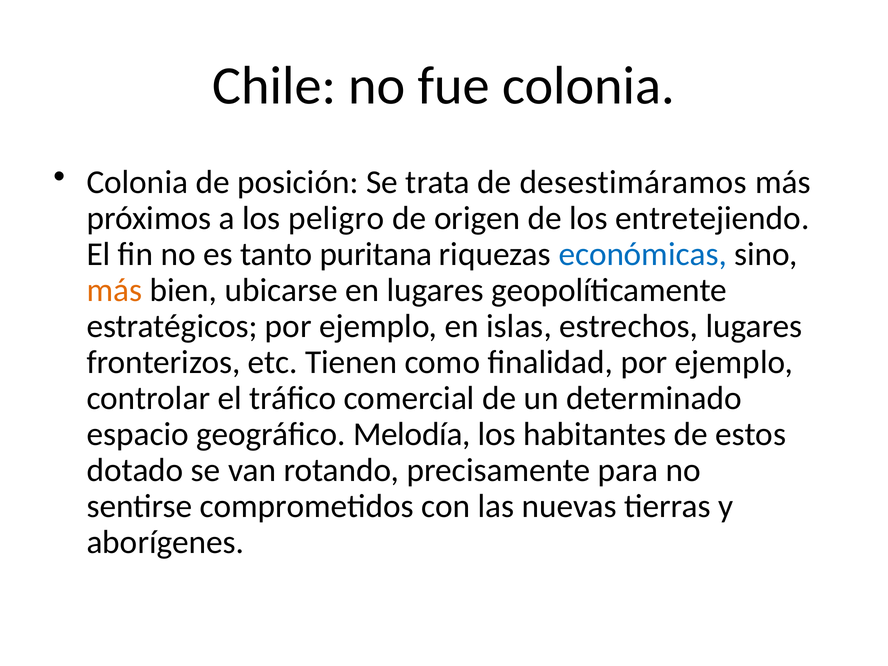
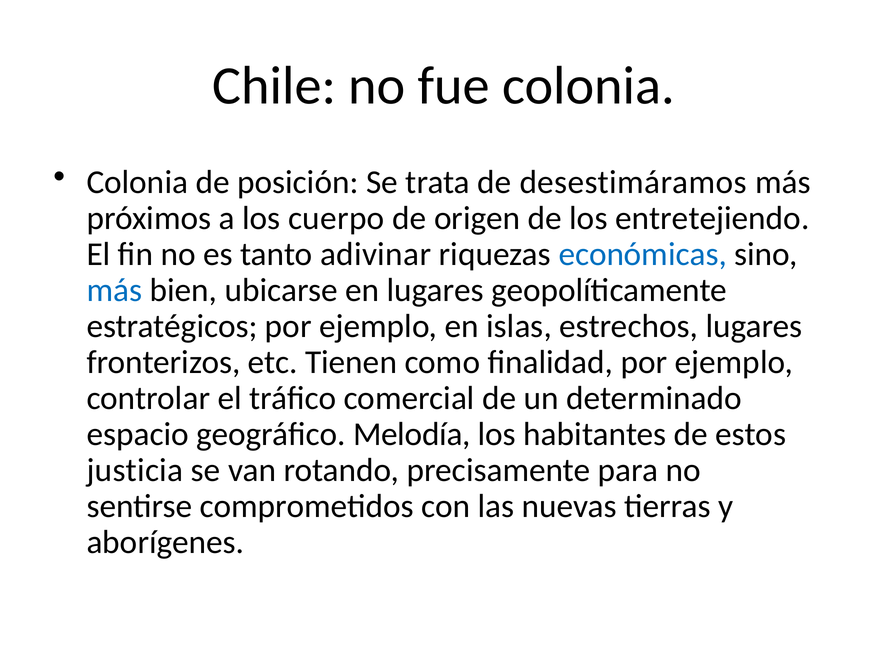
peligro: peligro -> cuerpo
puritana: puritana -> adivinar
más at (114, 290) colour: orange -> blue
dotado: dotado -> justicia
